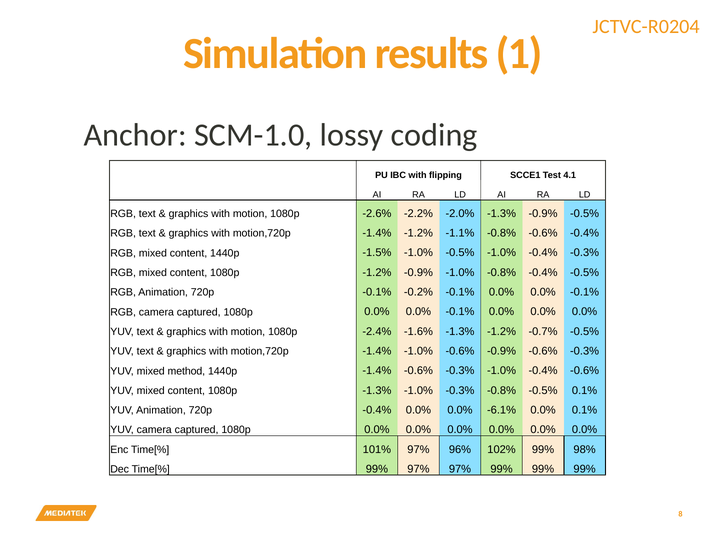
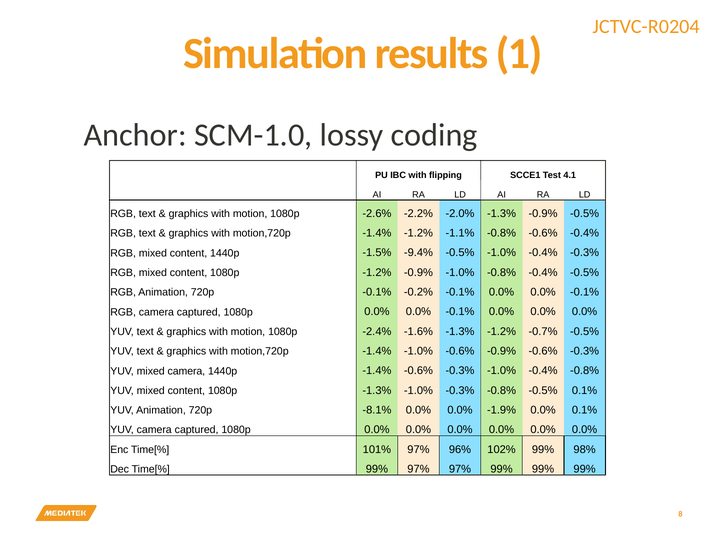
-1.5% -1.0%: -1.0% -> -9.4%
mixed method: method -> camera
-0.4% -0.6%: -0.6% -> -0.8%
720p -0.4%: -0.4% -> -8.1%
-6.1%: -6.1% -> -1.9%
